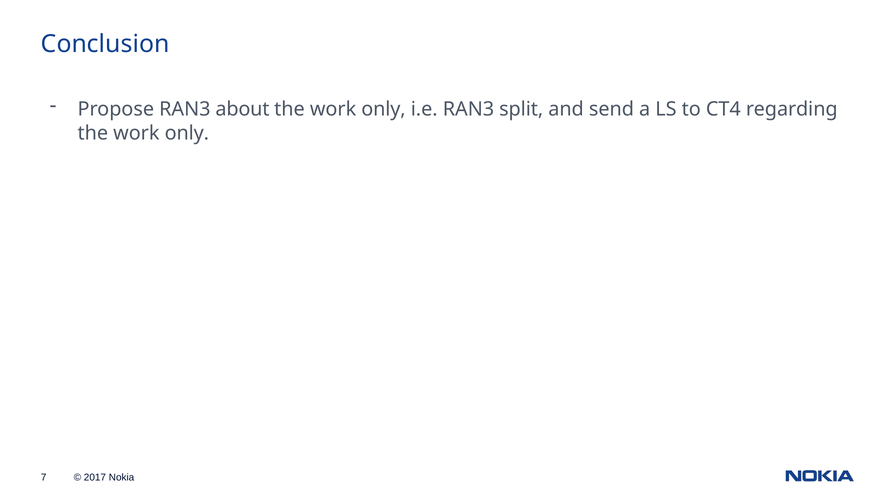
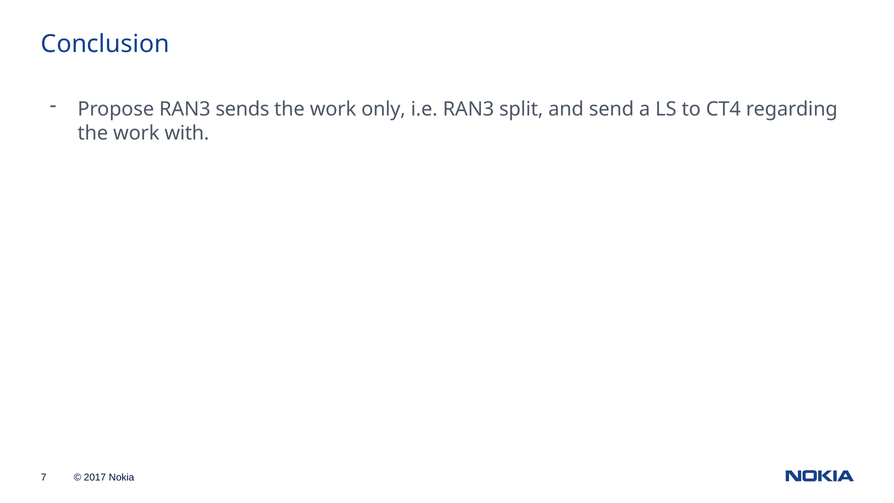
about: about -> sends
only at (187, 133): only -> with
